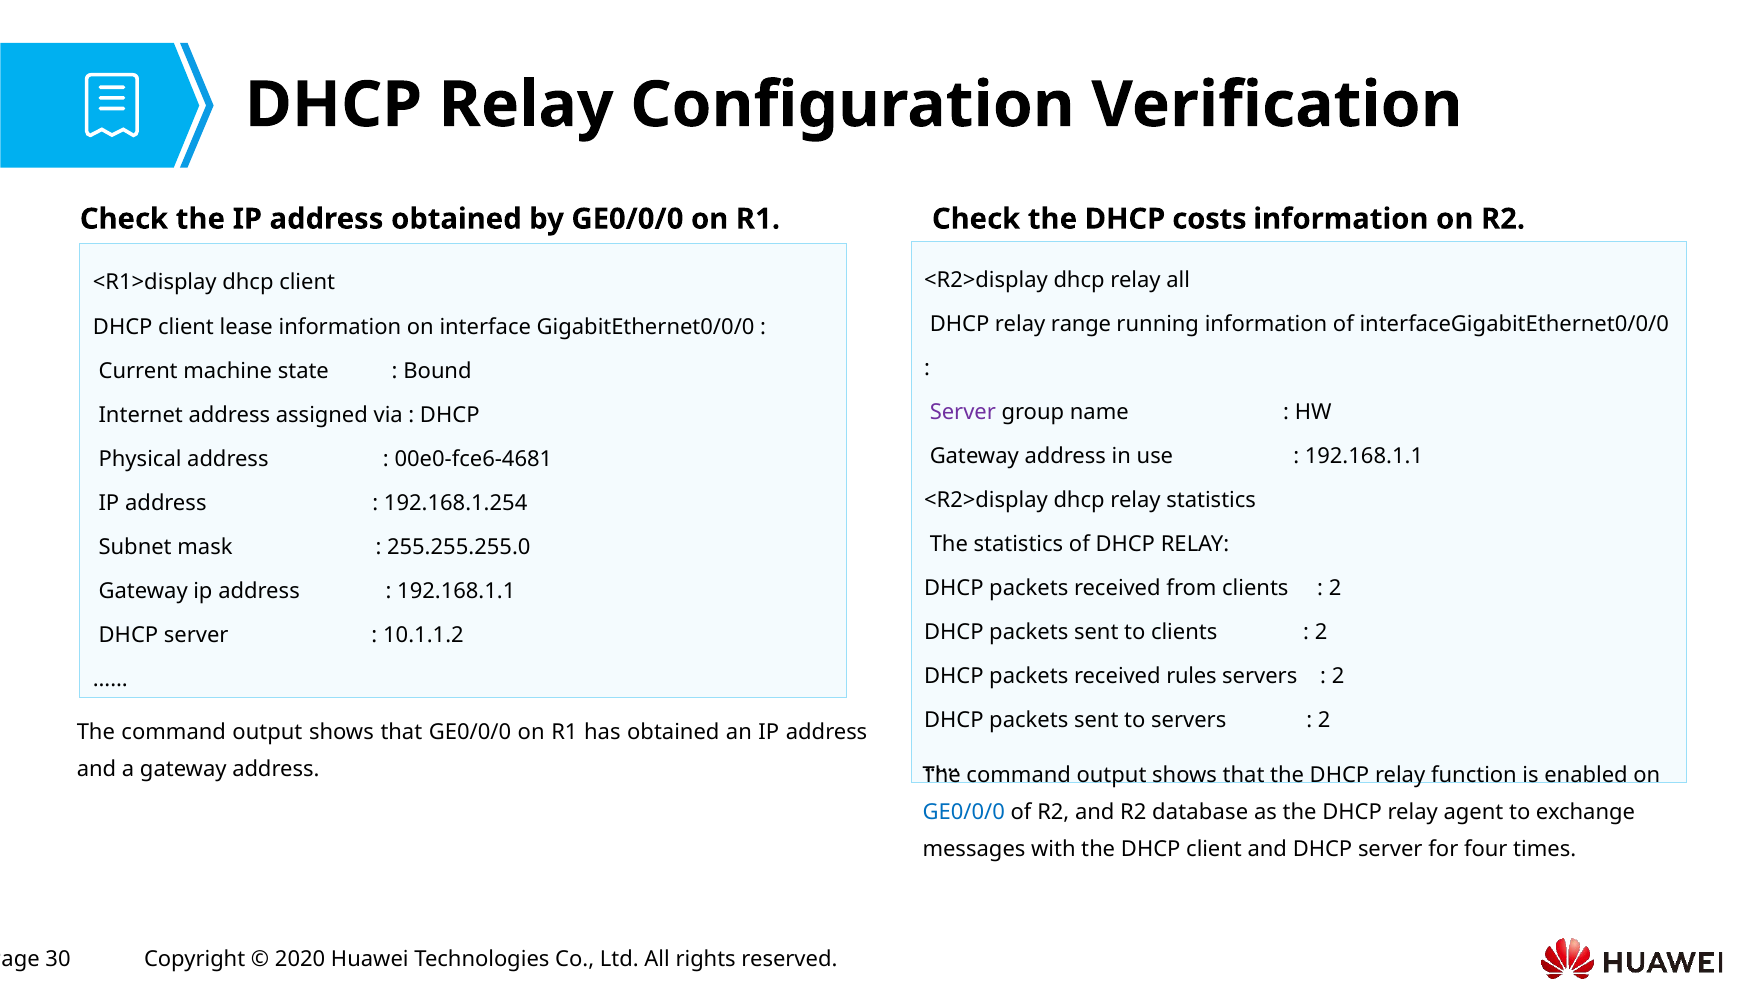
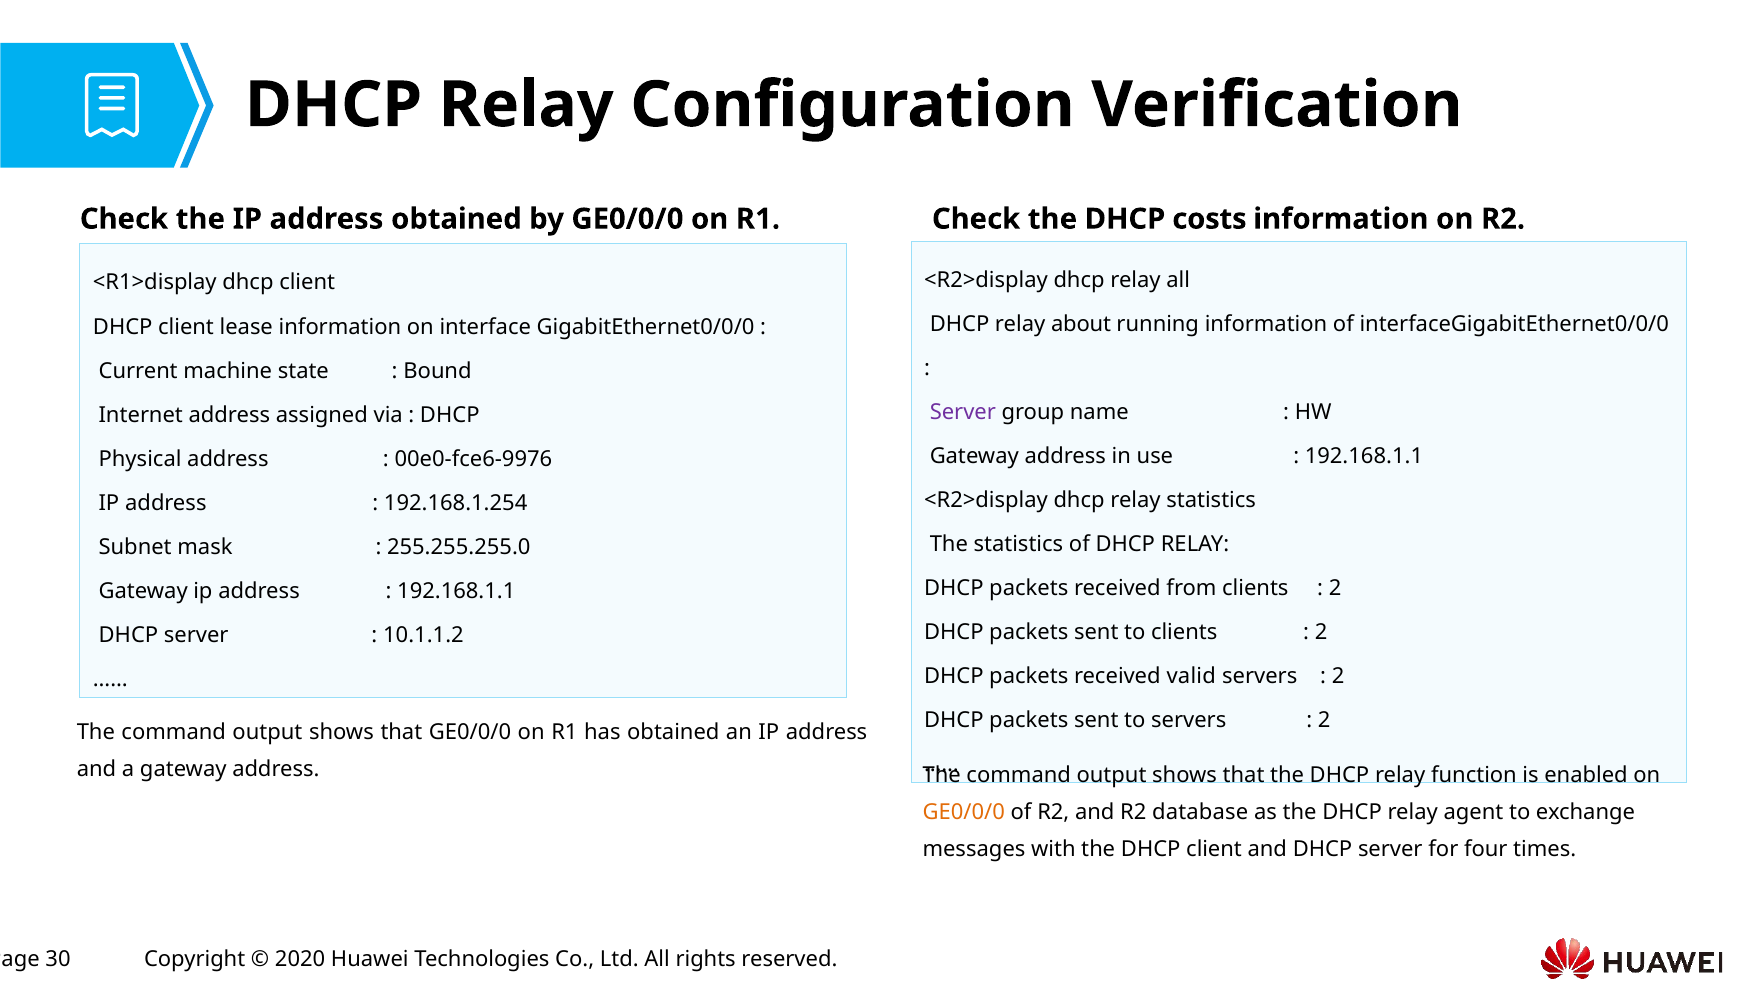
range: range -> about
00e0-fce6-4681: 00e0-fce6-4681 -> 00e0-fce6-9976
rules: rules -> valid
GE0/0/0 at (964, 812) colour: blue -> orange
